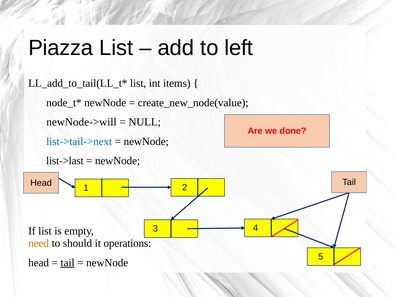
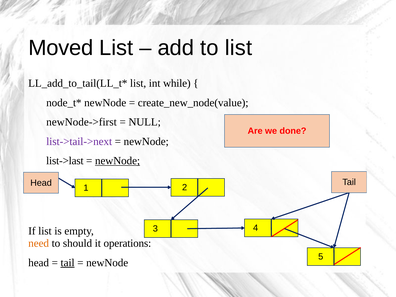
Piazza: Piazza -> Moved
to left: left -> list
items: items -> while
newNode->will: newNode->will -> newNode->first
list->tail->next colour: blue -> purple
newNode at (118, 161) underline: none -> present
